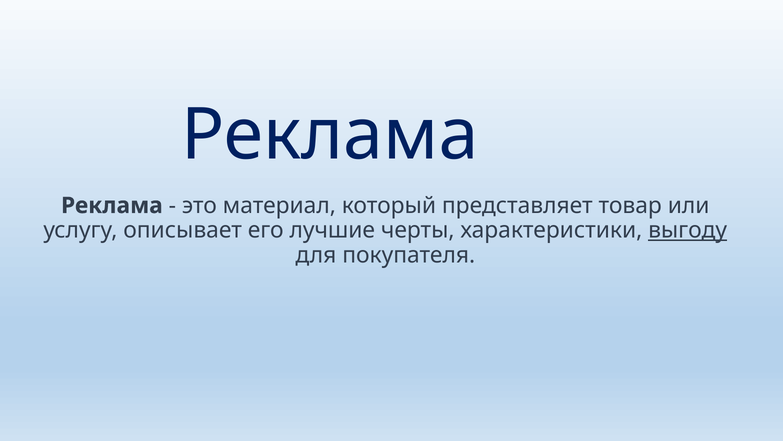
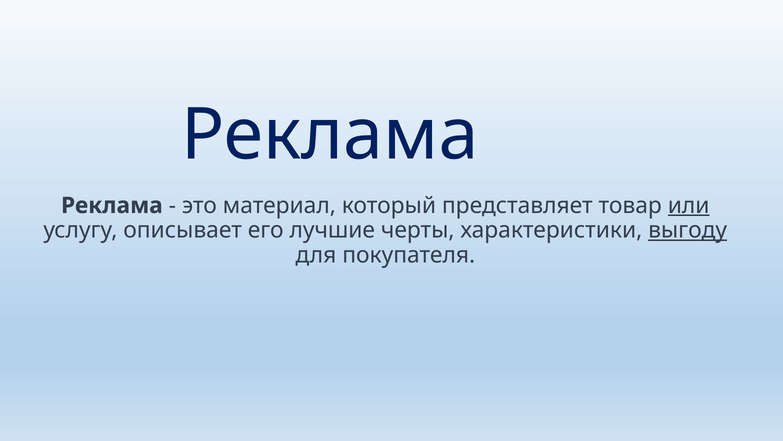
или underline: none -> present
